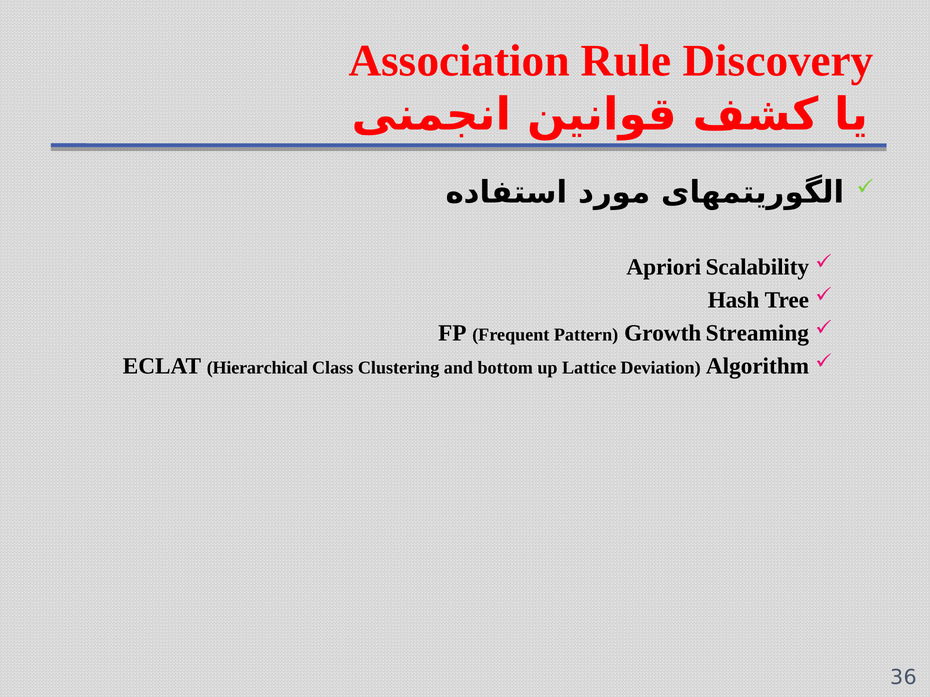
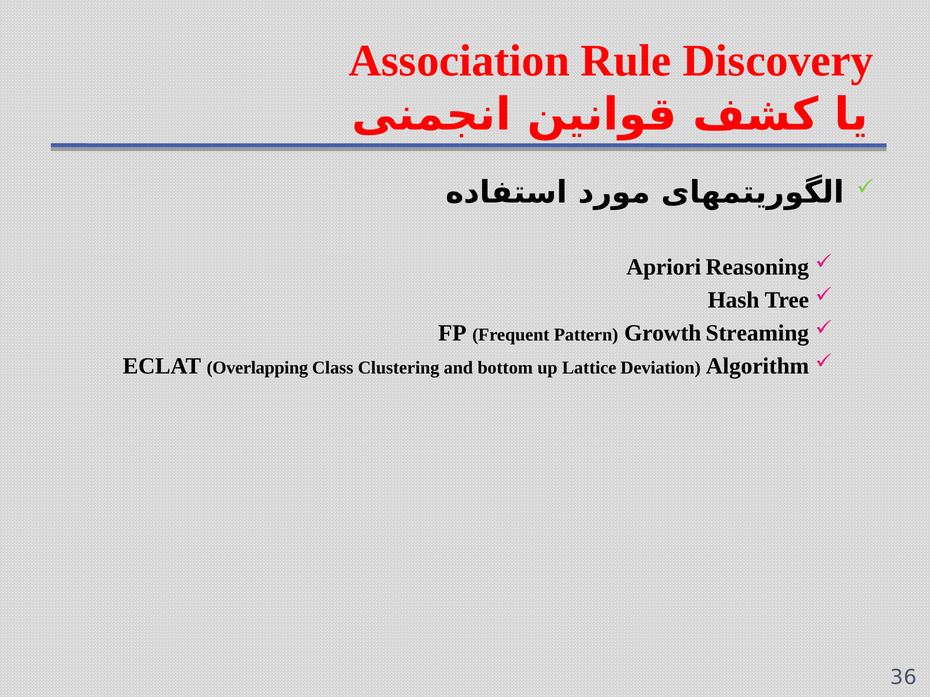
Scalability: Scalability -> Reasoning
Hierarchical: Hierarchical -> Overlapping
